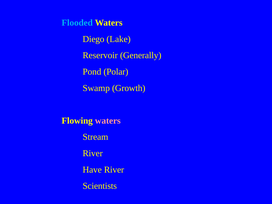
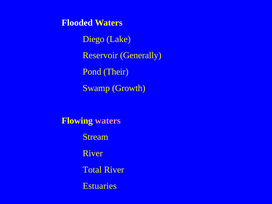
Flooded colour: light blue -> white
Polar: Polar -> Their
Have: Have -> Total
Scientists: Scientists -> Estuaries
